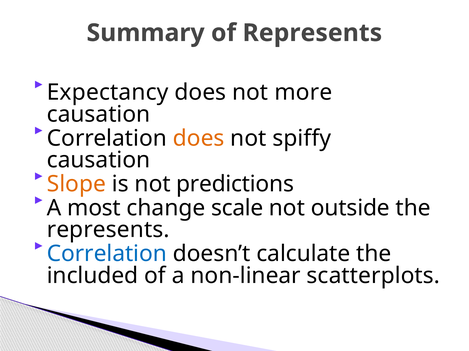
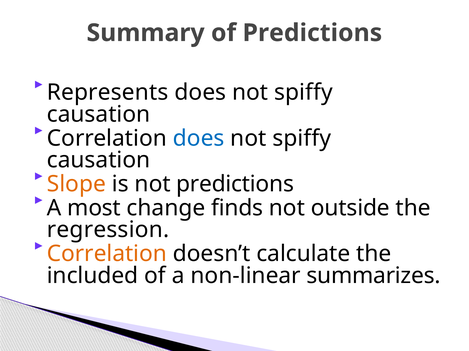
of Represents: Represents -> Predictions
Expectancy: Expectancy -> Represents
more at (303, 93): more -> spiffy
does at (199, 139) colour: orange -> blue
scale: scale -> finds
represents at (108, 230): represents -> regression
Correlation at (107, 254) colour: blue -> orange
scatterplots: scatterplots -> summarizes
